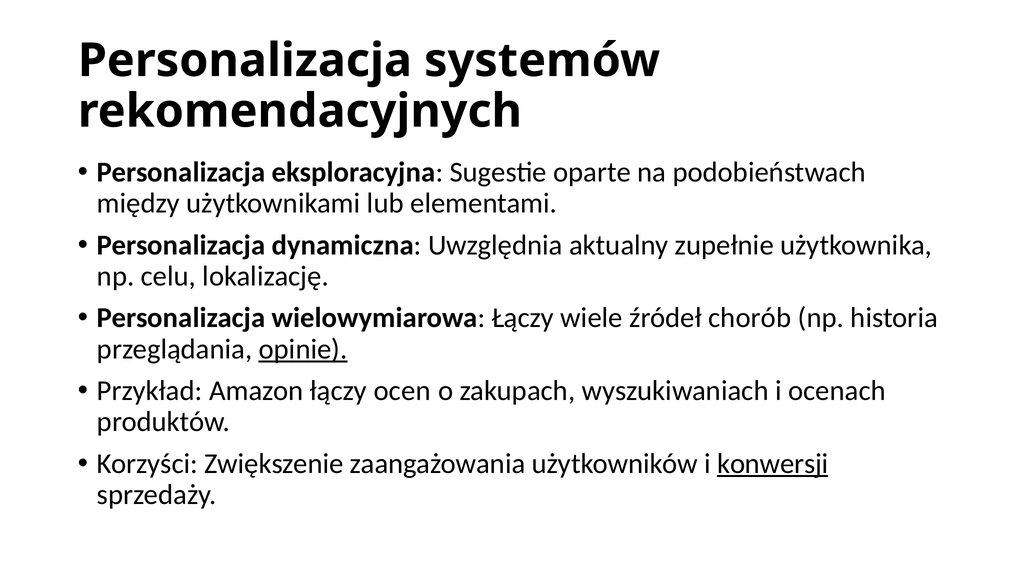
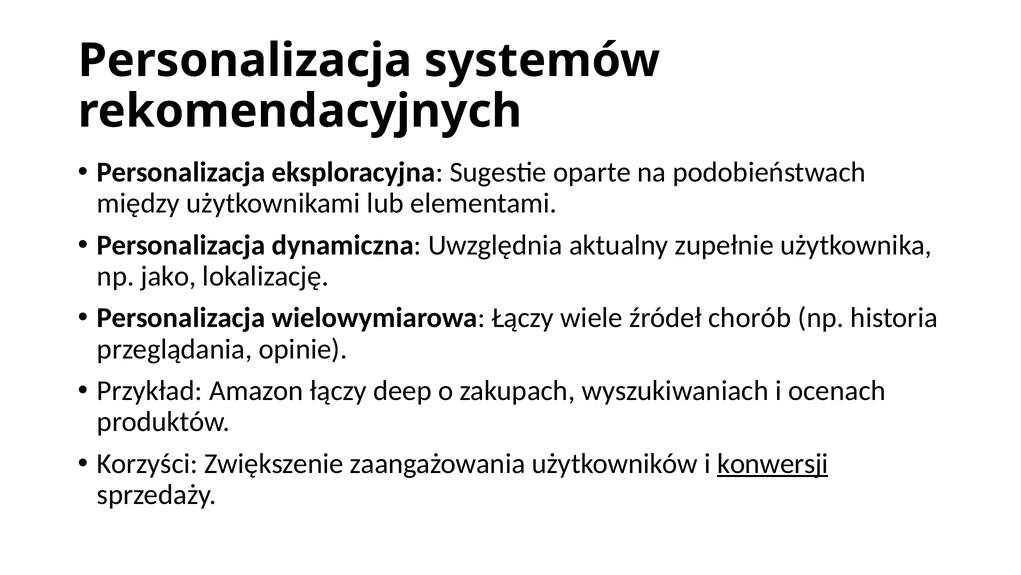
celu: celu -> jako
opinie underline: present -> none
ocen: ocen -> deep
